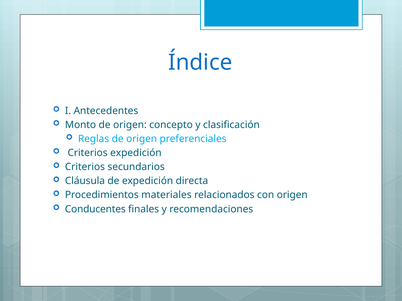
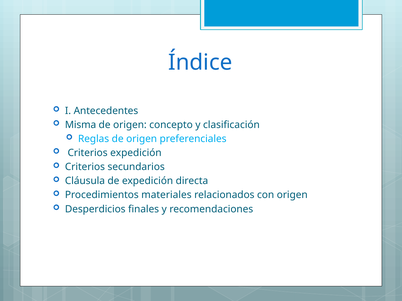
Monto: Monto -> Misma
Conducentes: Conducentes -> Desperdicios
